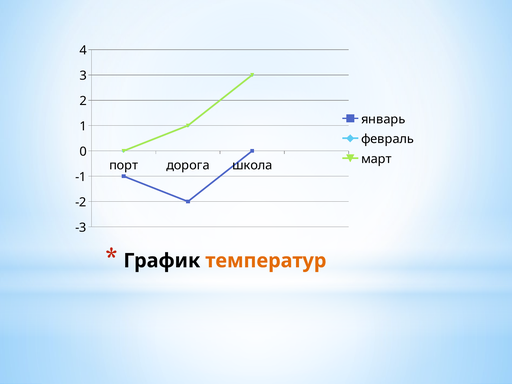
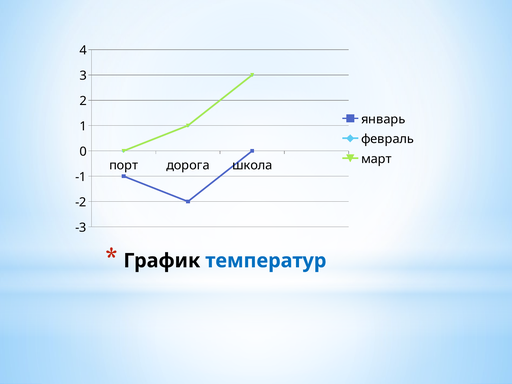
температур colour: orange -> blue
